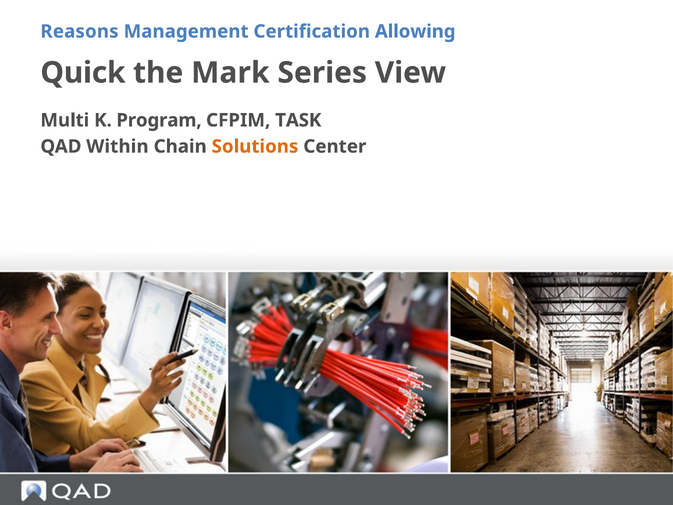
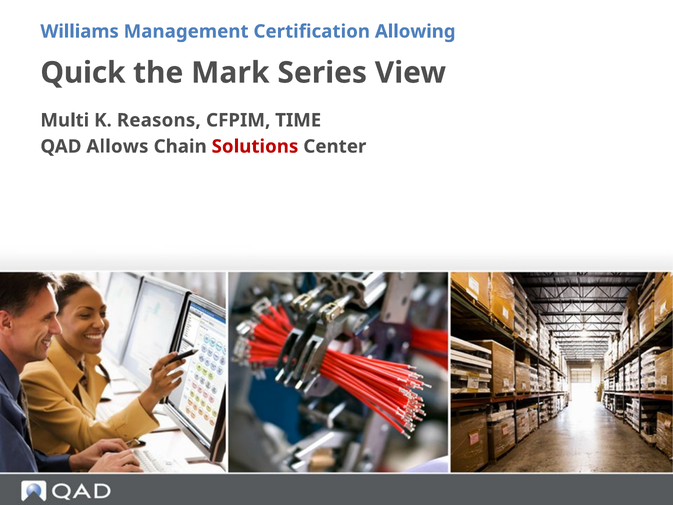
Reasons: Reasons -> Williams
Program: Program -> Reasons
TASK: TASK -> TIME
Within: Within -> Allows
Solutions colour: orange -> red
